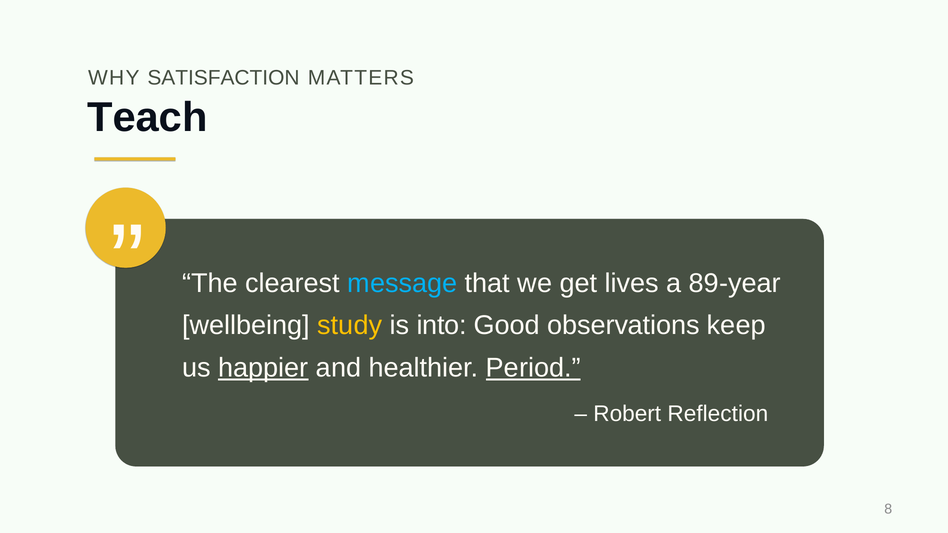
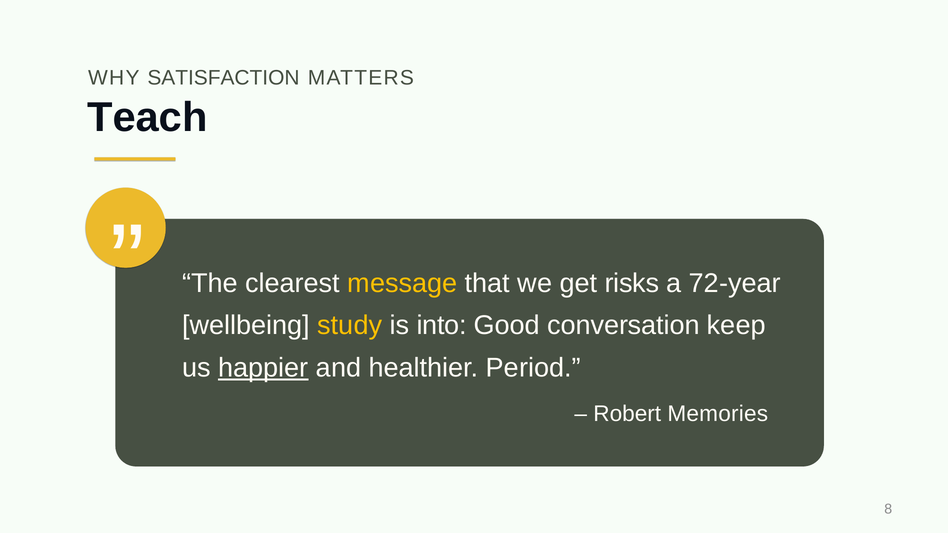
message colour: light blue -> yellow
lives: lives -> risks
89-year: 89-year -> 72-year
observations: observations -> conversation
Period underline: present -> none
Reflection: Reflection -> Memories
